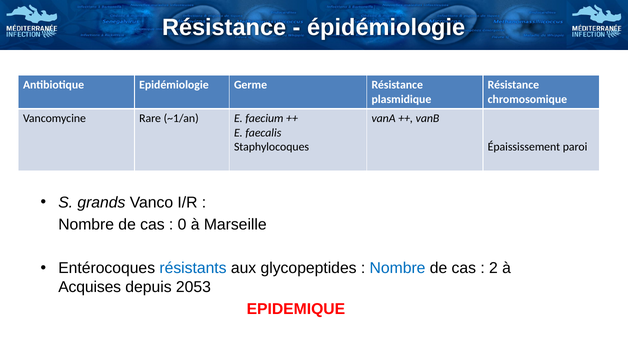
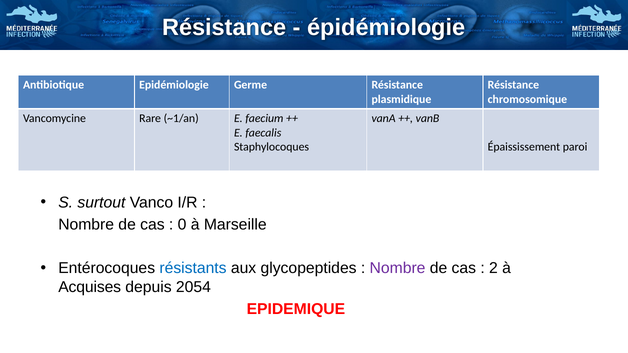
grands: grands -> surtout
Nombre at (398, 268) colour: blue -> purple
2053: 2053 -> 2054
